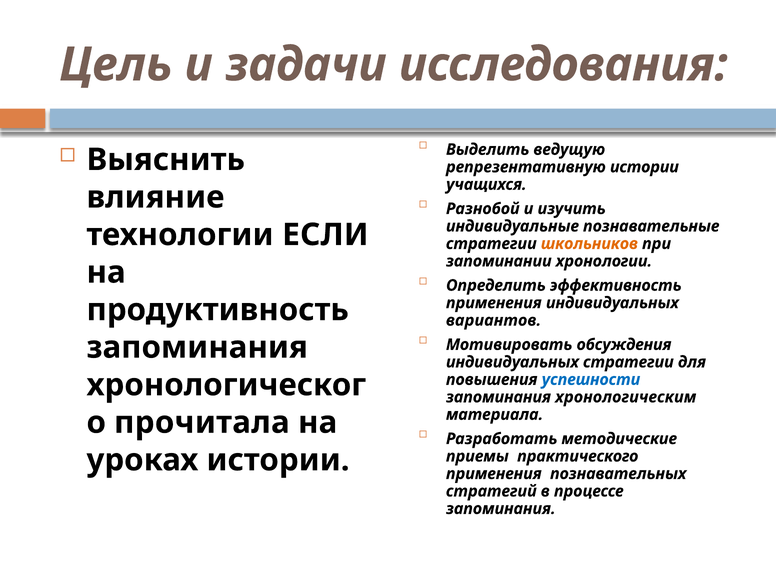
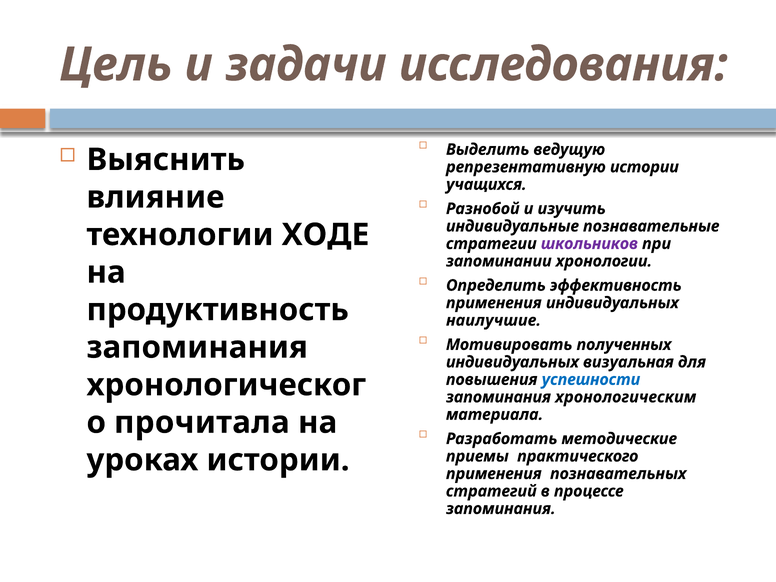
ЕСЛИ: ЕСЛИ -> ХОДЕ
школьников colour: orange -> purple
вариантов: вариантов -> наилучшие
обсуждения: обсуждения -> полученных
индивидуальных стратегии: стратегии -> визуальная
